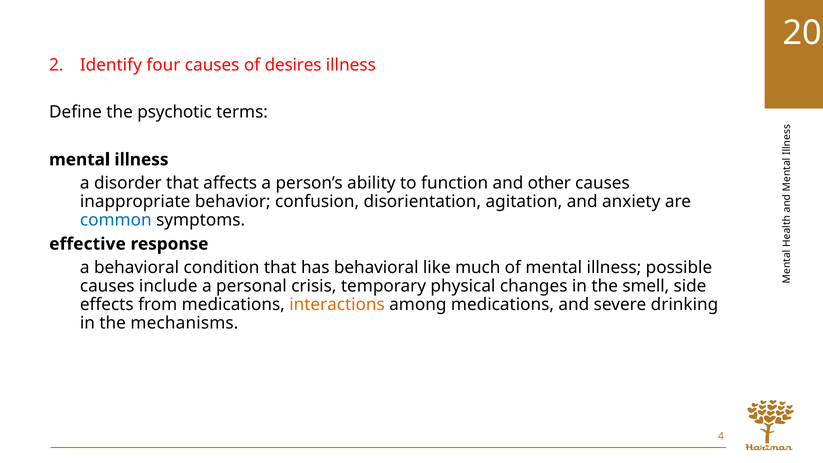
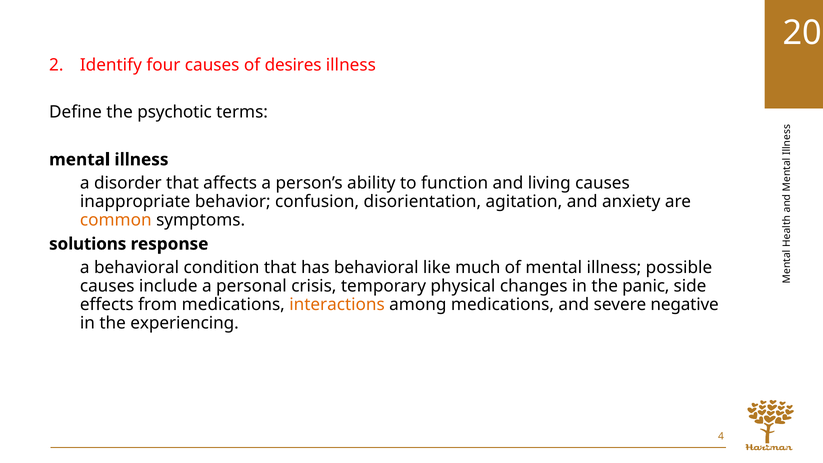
other: other -> living
common colour: blue -> orange
effective: effective -> solutions
smell: smell -> panic
drinking: drinking -> negative
mechanisms: mechanisms -> experiencing
